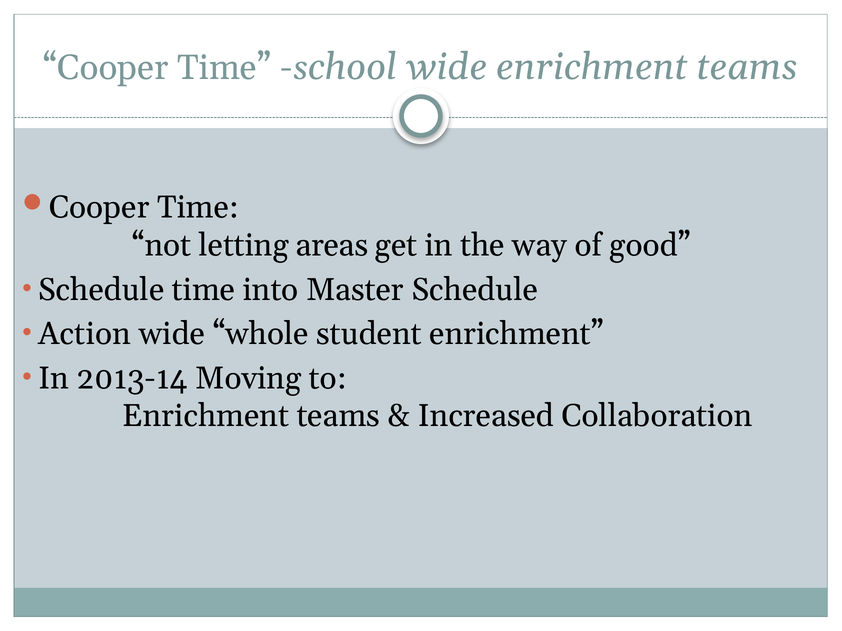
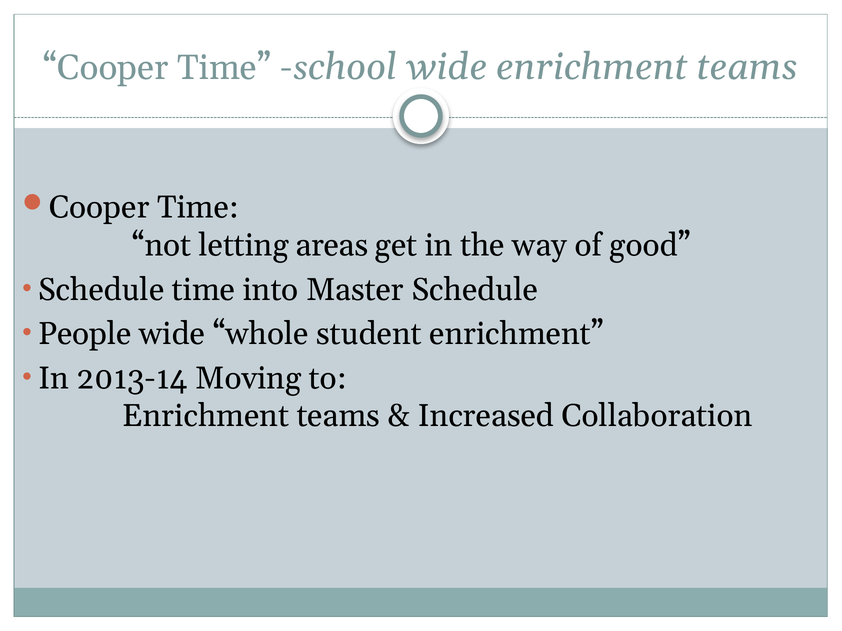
Action: Action -> People
